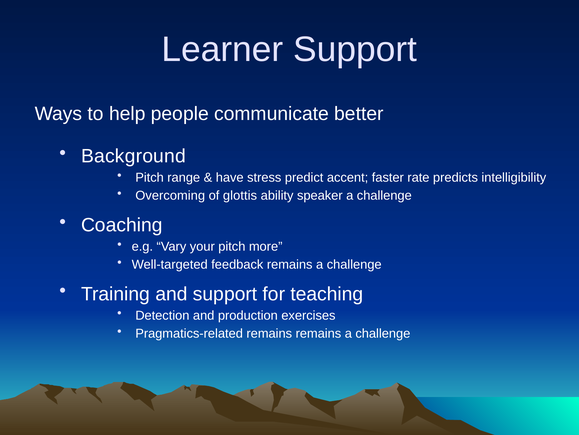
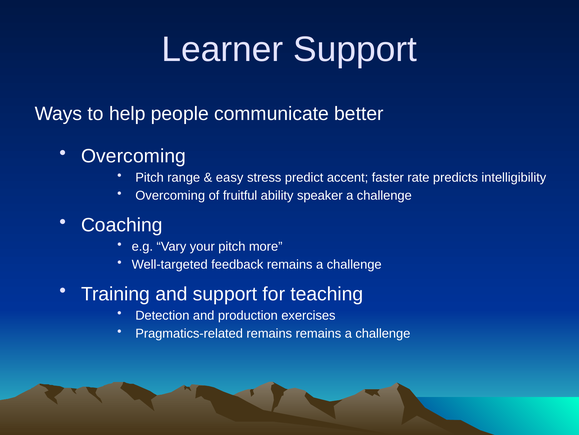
Background at (133, 156): Background -> Overcoming
have: have -> easy
glottis: glottis -> fruitful
